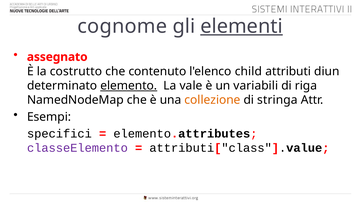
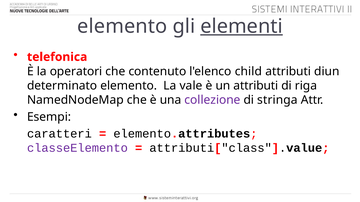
cognome at (122, 26): cognome -> elemento
assegnato: assegnato -> telefonica
costrutto: costrutto -> operatori
elemento at (129, 86) underline: present -> none
un variabili: variabili -> attributi
collezione colour: orange -> purple
specifici: specifici -> caratteri
